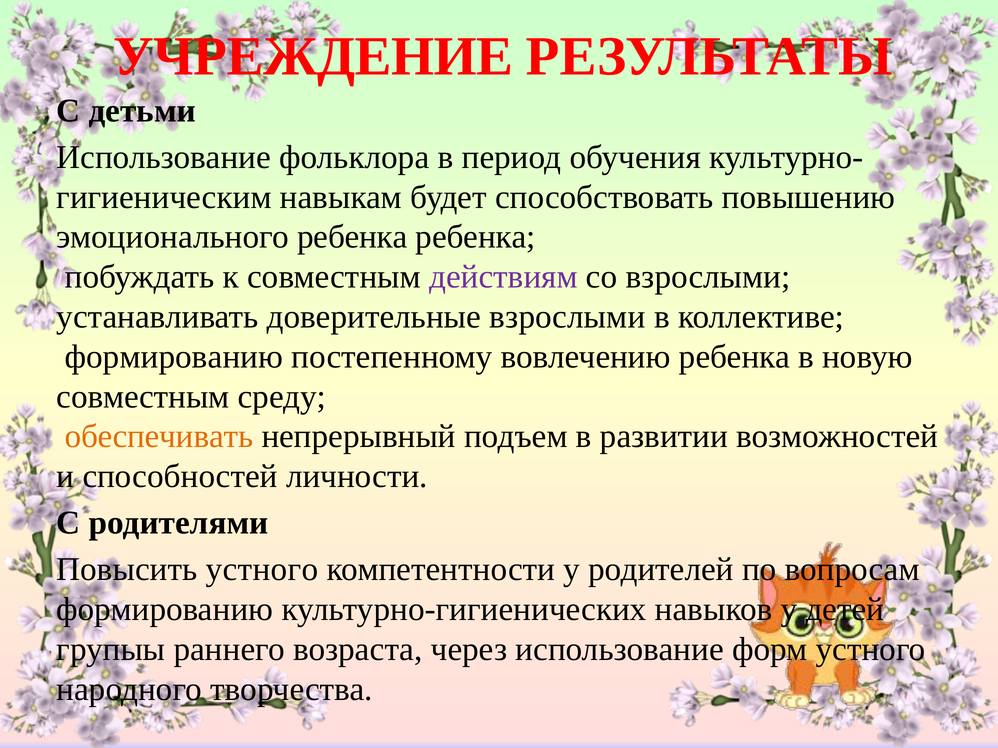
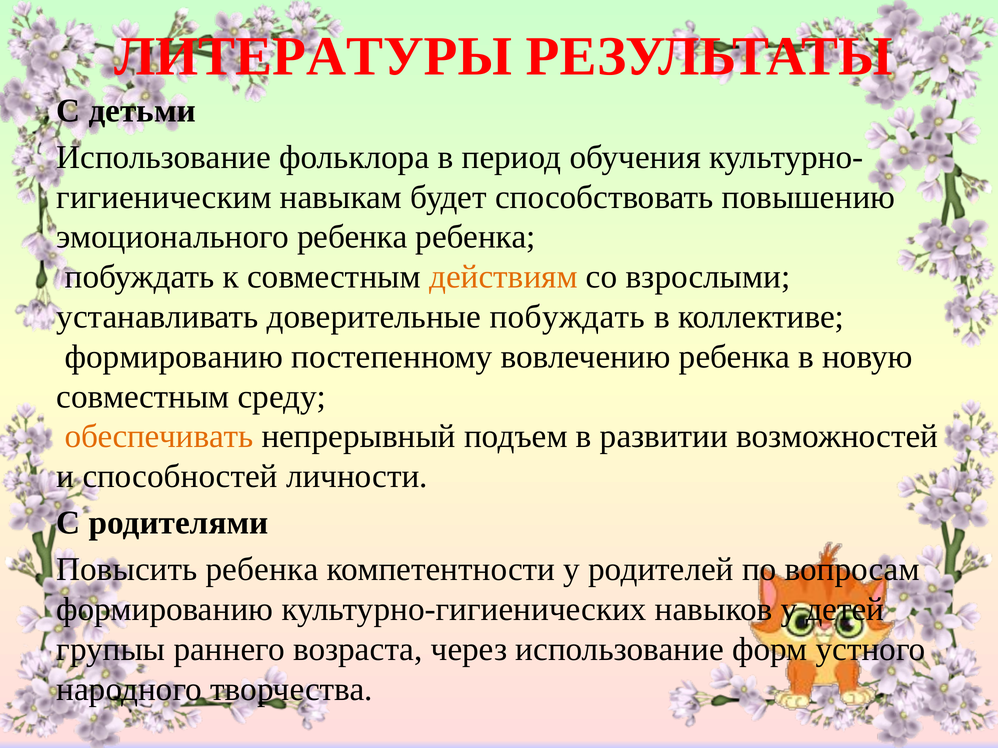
УЧРЕЖДЕНИЕ: УЧРЕЖДЕНИЕ -> ЛИТЕРАТУРЫ
действиям colour: purple -> orange
доверительные взрослыми: взрослыми -> побуждать
Повысить устного: устного -> ребенка
